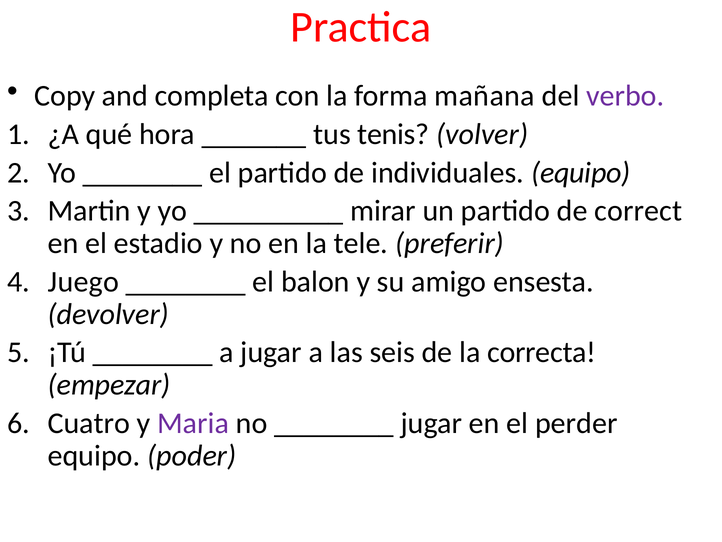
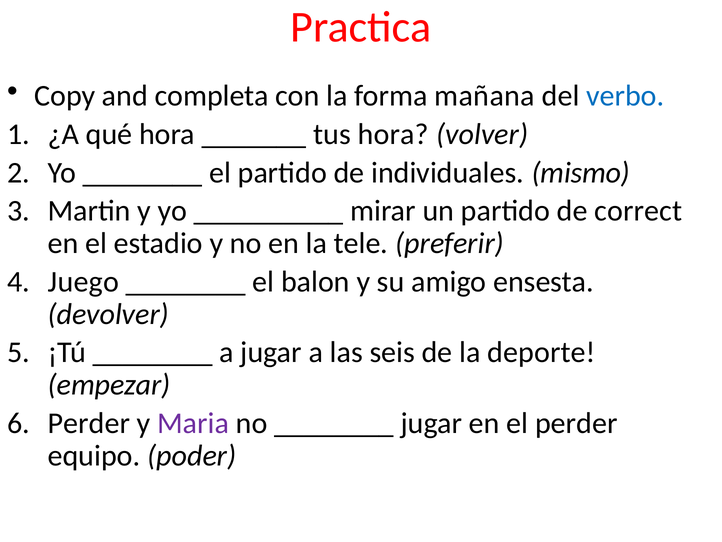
verbo colour: purple -> blue
tus tenis: tenis -> hora
individuales equipo: equipo -> mismo
correcta: correcta -> deporte
Cuatro at (89, 423): Cuatro -> Perder
